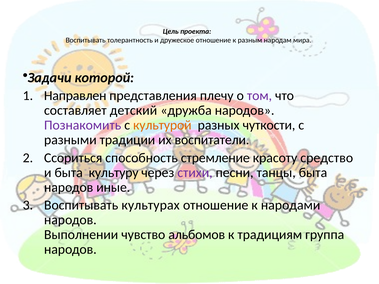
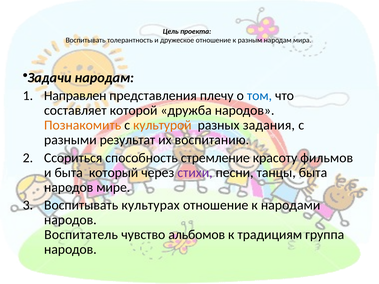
Задачи которой: которой -> народам
том colour: purple -> blue
детский: детский -> которой
Познакомить colour: purple -> orange
чуткости: чуткости -> задания
традиции: традиции -> результат
воспитатели: воспитатели -> воспитанию
средство: средство -> фильмов
культуру: культуру -> который
иные: иные -> мире
Выполнении: Выполнении -> Воспитатель
